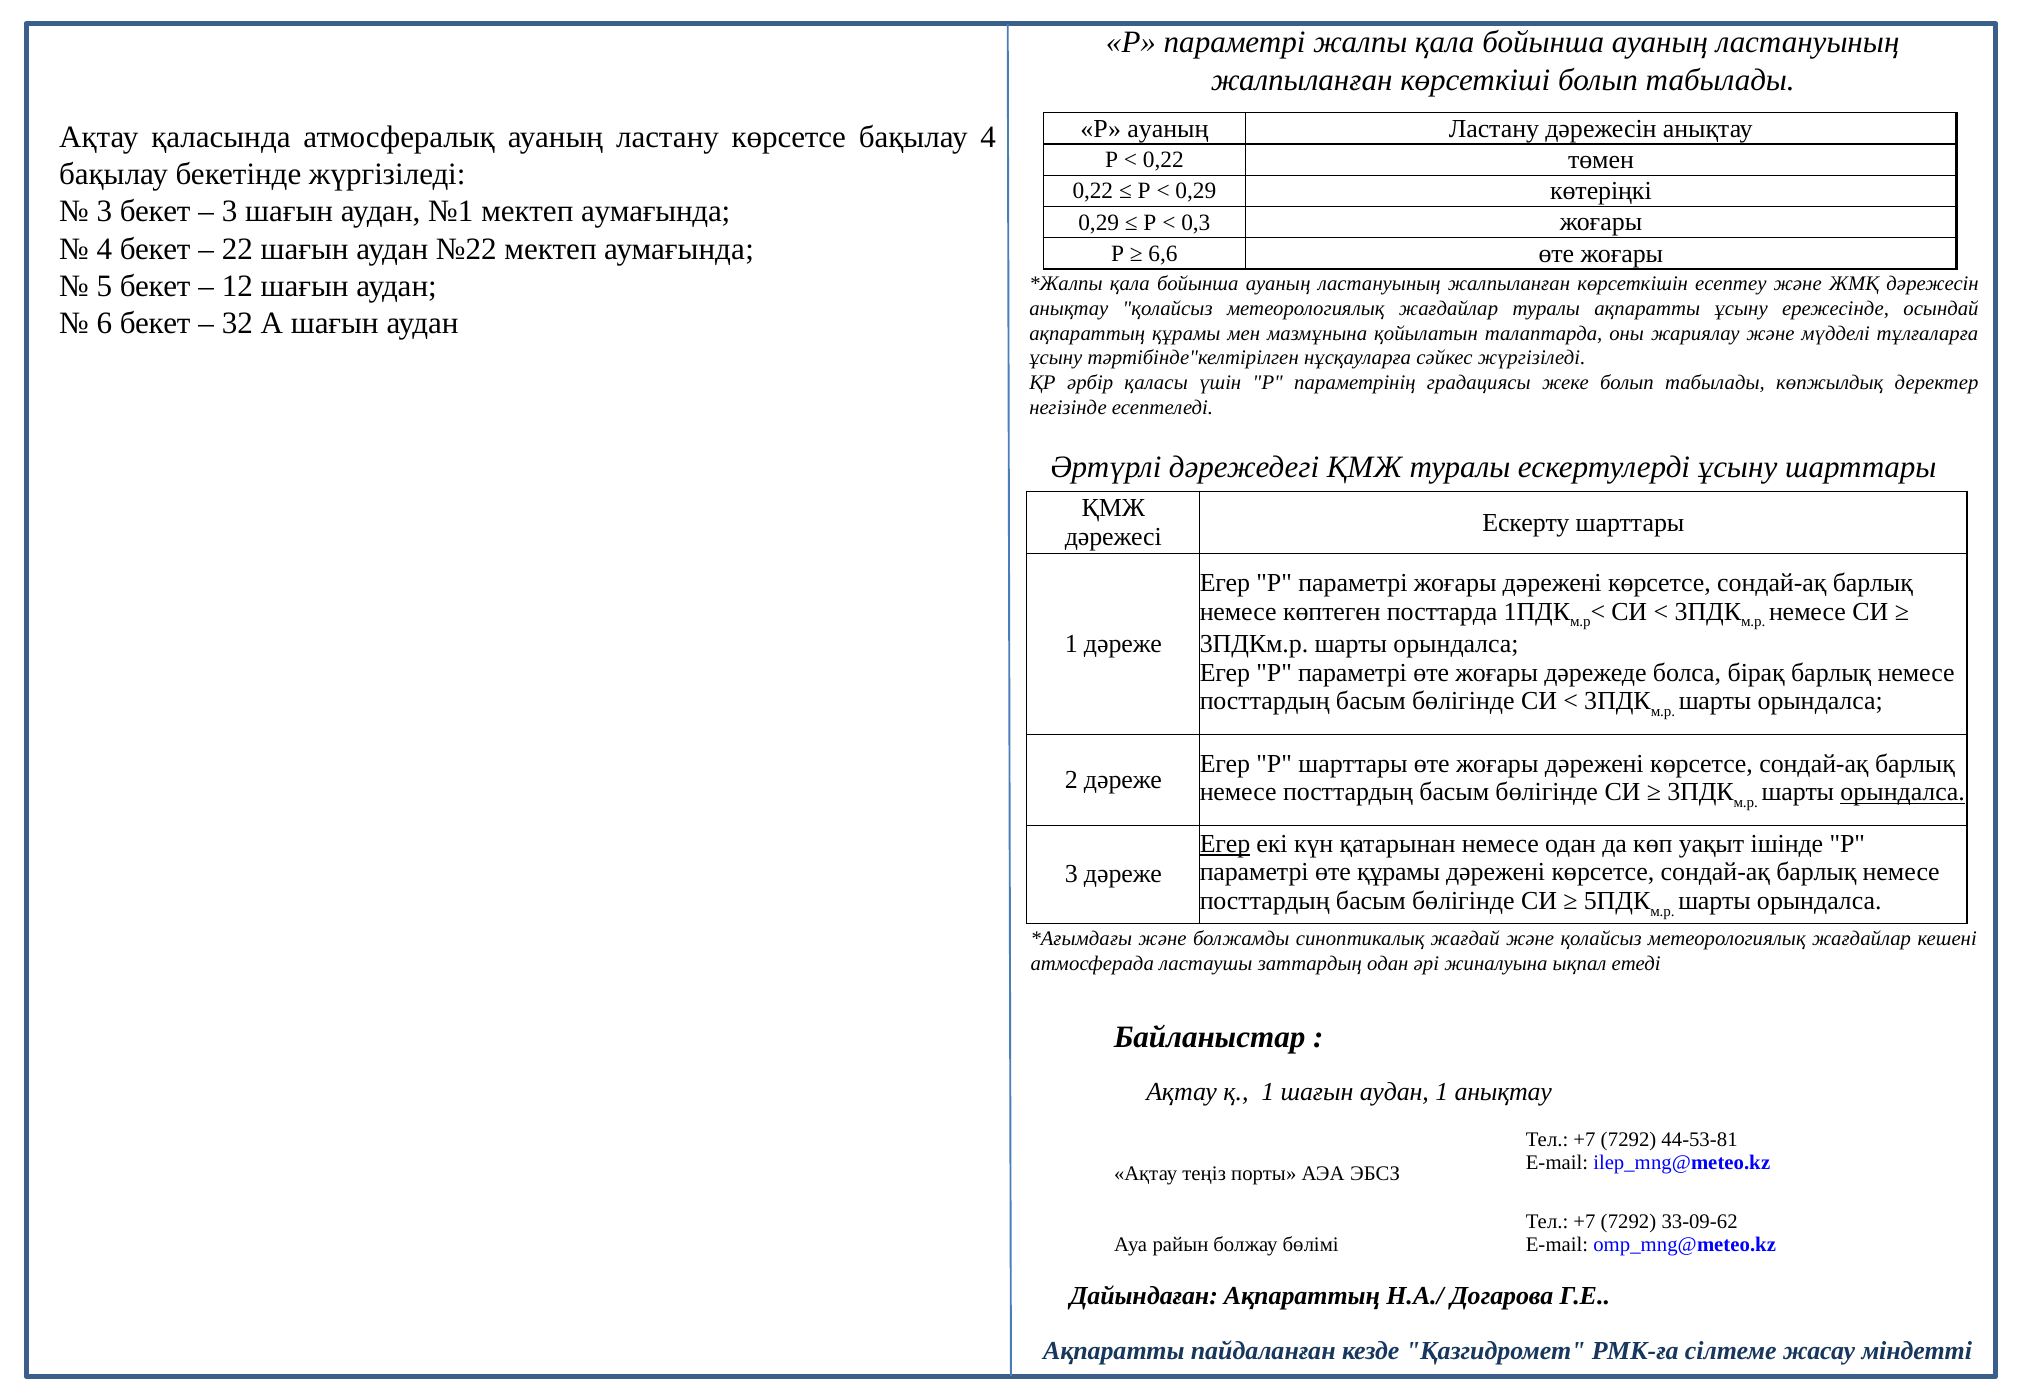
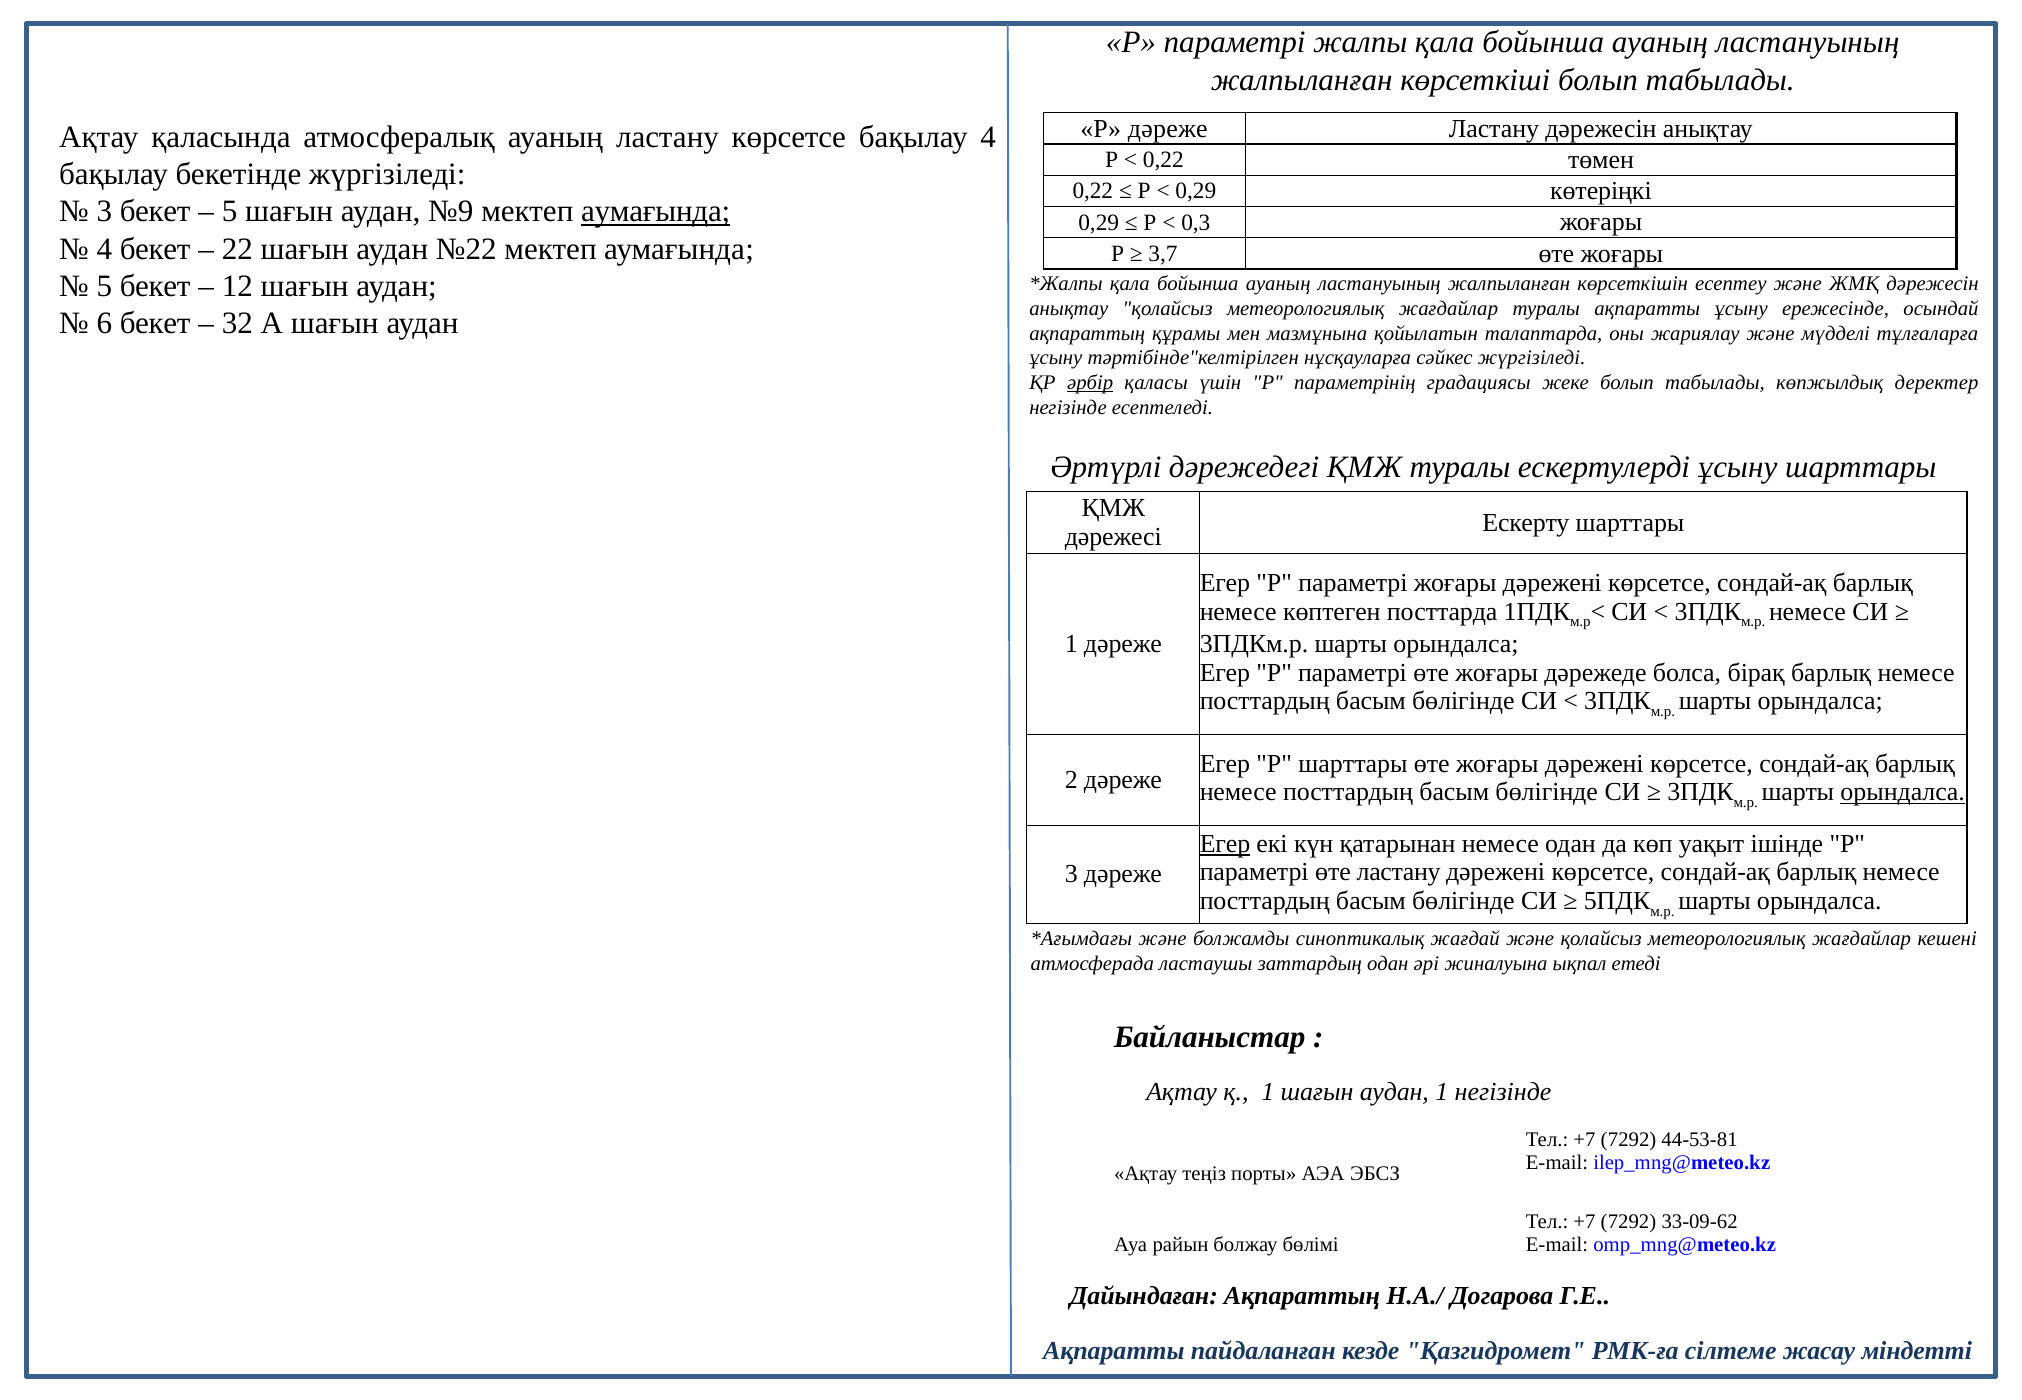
Р ауаның: ауаның -> дәреже
3 at (230, 212): 3 -> 5
№1: №1 -> №9
аумағында at (656, 212) underline: none -> present
6,6: 6,6 -> 3,7
әрбір underline: none -> present
өте құрамы: құрамы -> ластану
1 анықтау: анықтау -> негізінде
